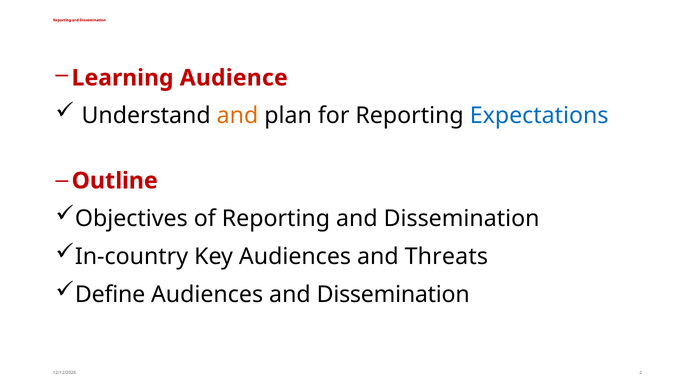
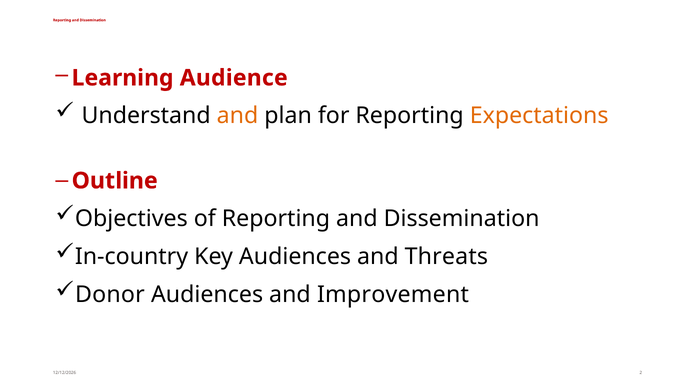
Expectations colour: blue -> orange
Define: Define -> Donor
Audiences and Dissemination: Dissemination -> Improvement
